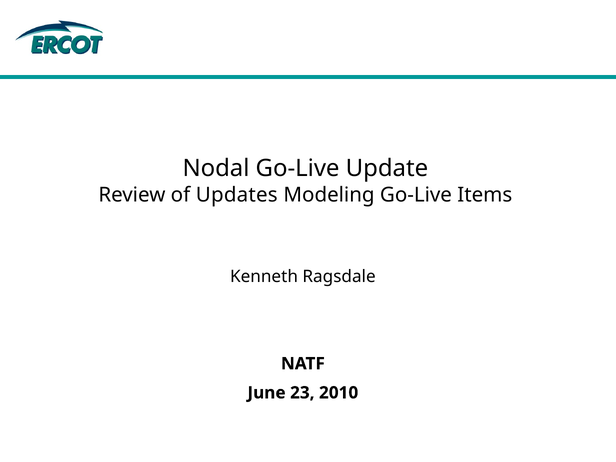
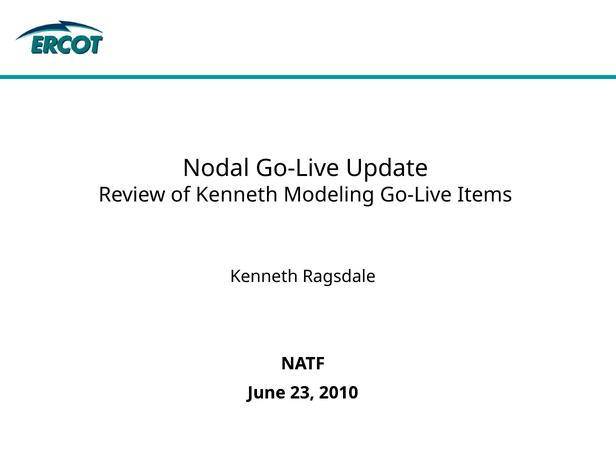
of Updates: Updates -> Kenneth
